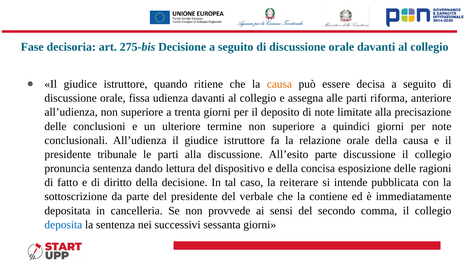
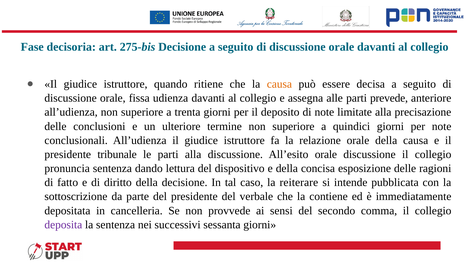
riforma: riforma -> prevede
All’esito parte: parte -> orale
deposita colour: blue -> purple
